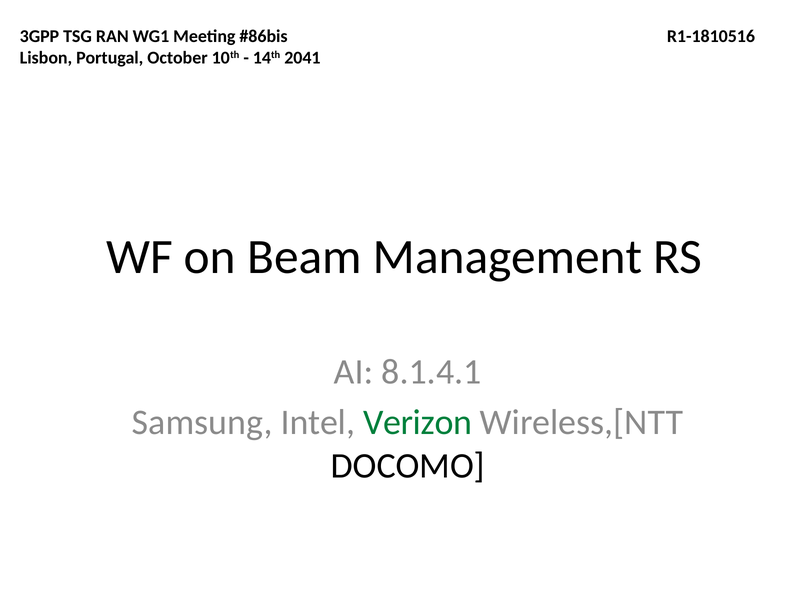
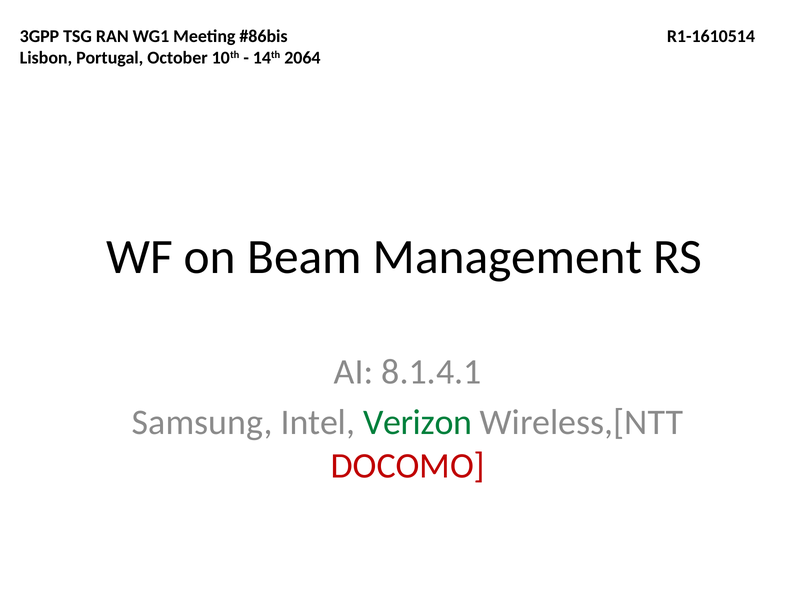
R1-1810516: R1-1810516 -> R1-1610514
2041: 2041 -> 2064
DOCOMO colour: black -> red
